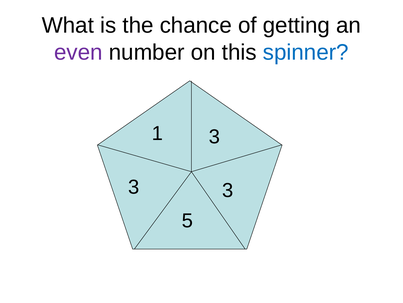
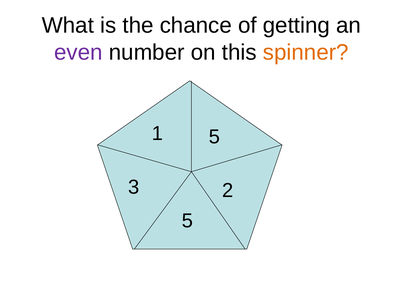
spinner colour: blue -> orange
1 3: 3 -> 5
3 at (228, 190): 3 -> 2
